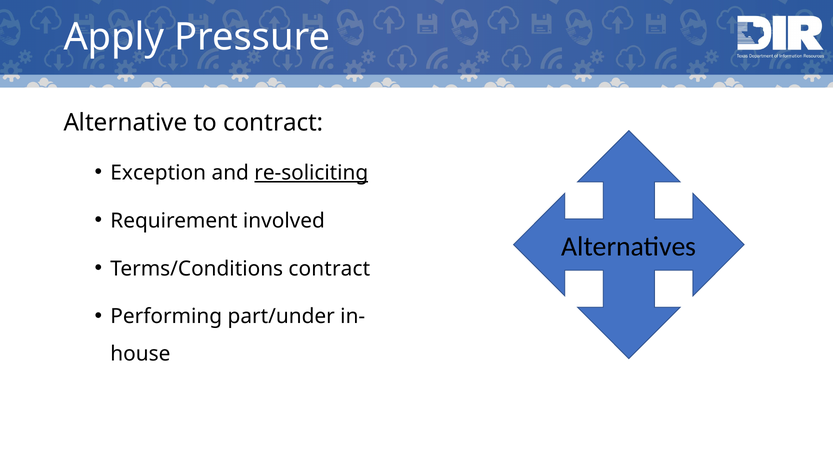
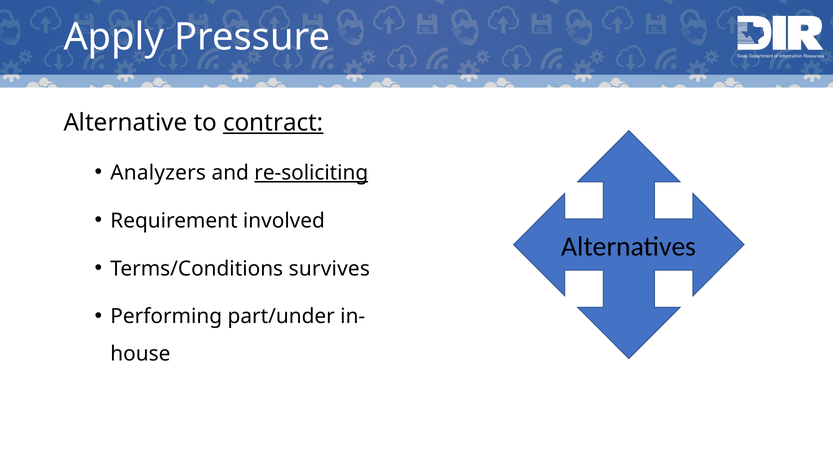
contract at (273, 122) underline: none -> present
Exception: Exception -> Analyzers
Terms/Conditions contract: contract -> survives
